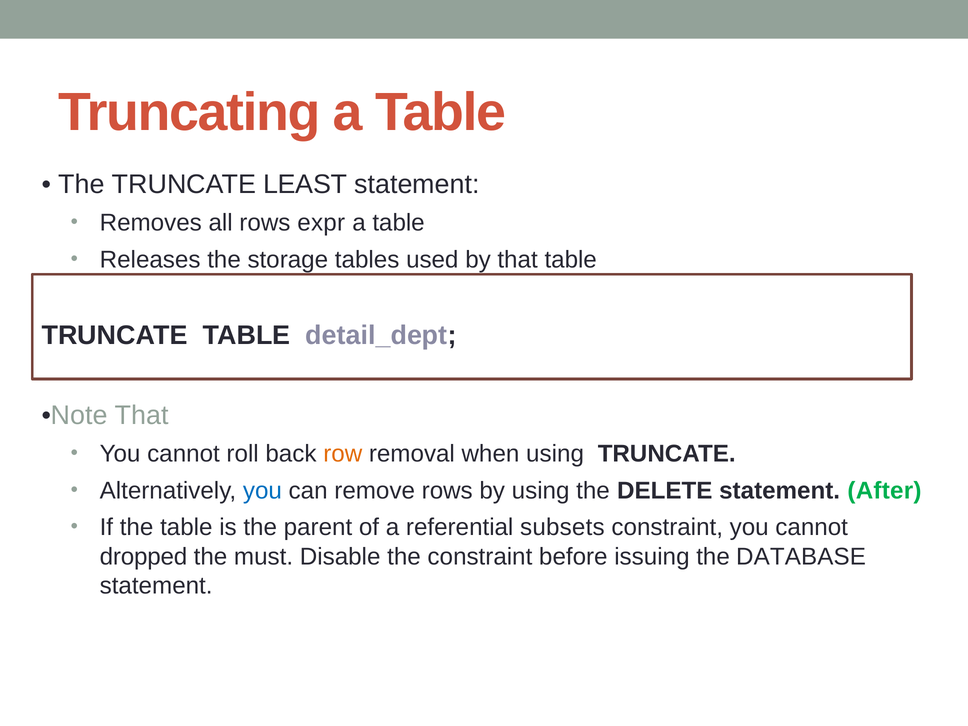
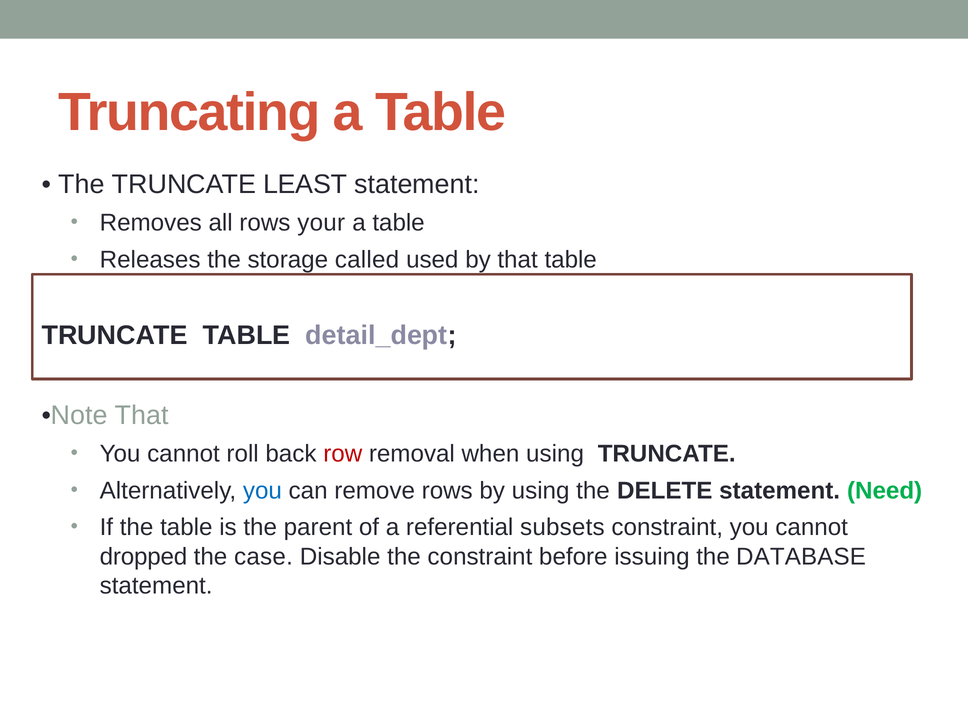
expr: expr -> your
tables: tables -> called
row colour: orange -> red
After: After -> Need
must: must -> case
